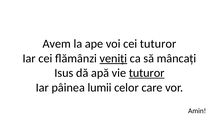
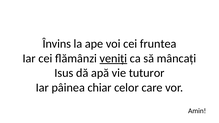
Avem: Avem -> Învins
cei tuturor: tuturor -> fruntea
tuturor at (147, 73) underline: present -> none
lumii: lumii -> chiar
